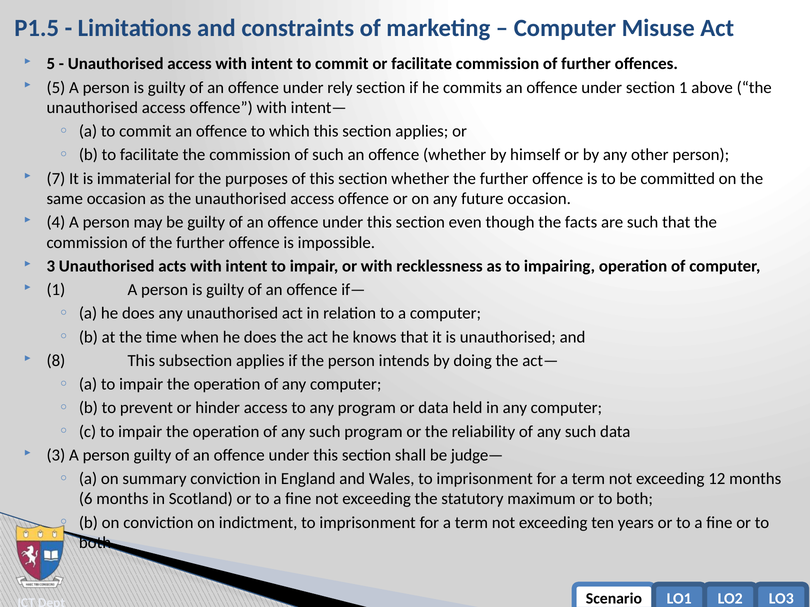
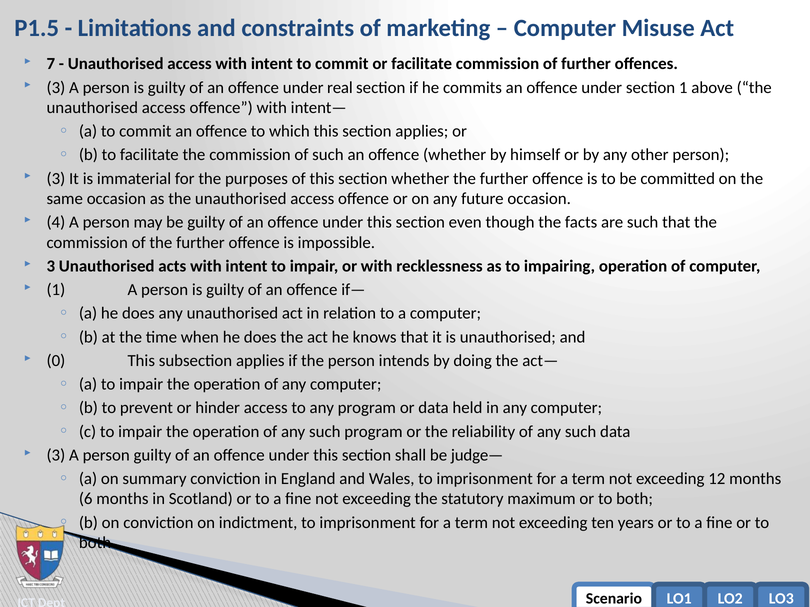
5 at (51, 64): 5 -> 7
5 at (56, 88): 5 -> 3
rely: rely -> real
7 at (56, 179): 7 -> 3
8: 8 -> 0
